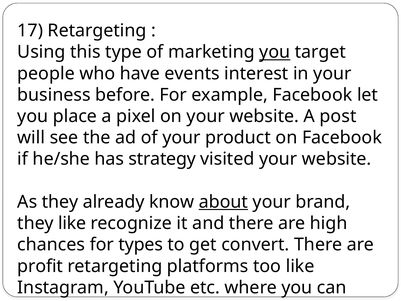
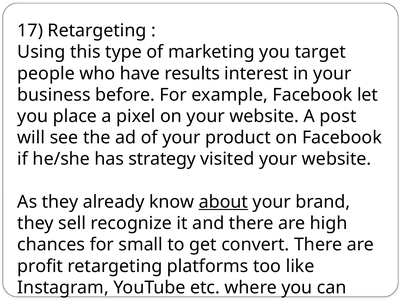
you at (275, 52) underline: present -> none
events: events -> results
they like: like -> sell
types: types -> small
